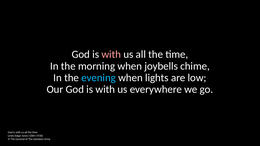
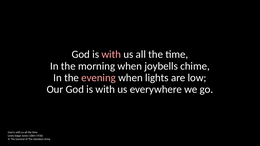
evening colour: light blue -> pink
